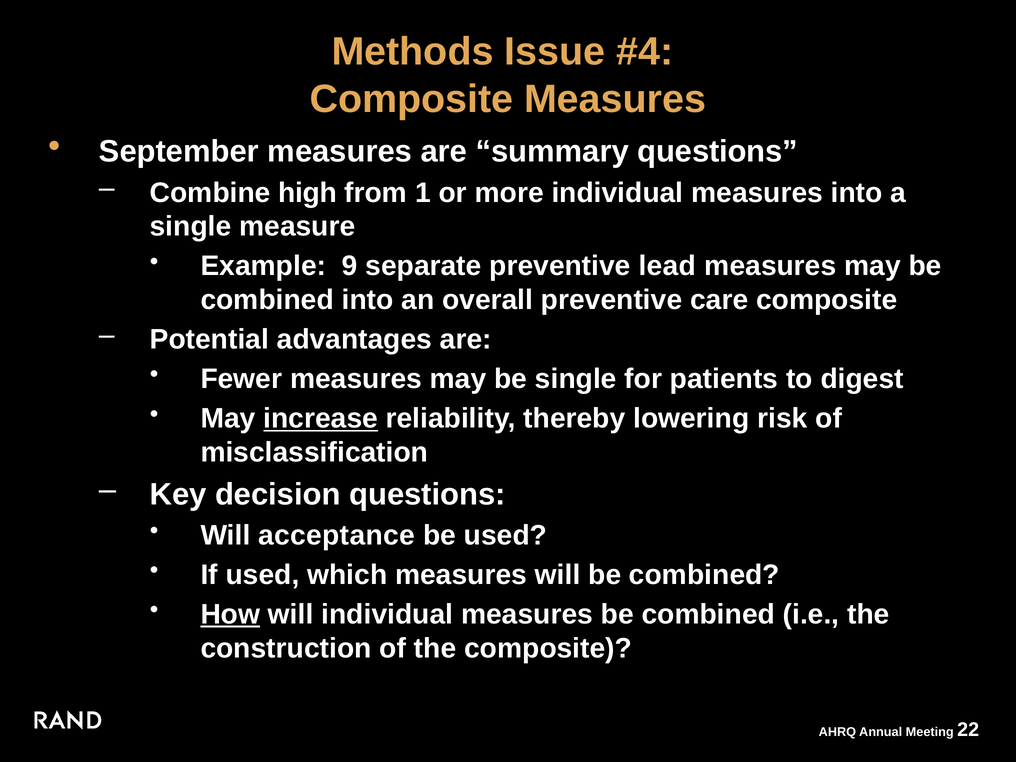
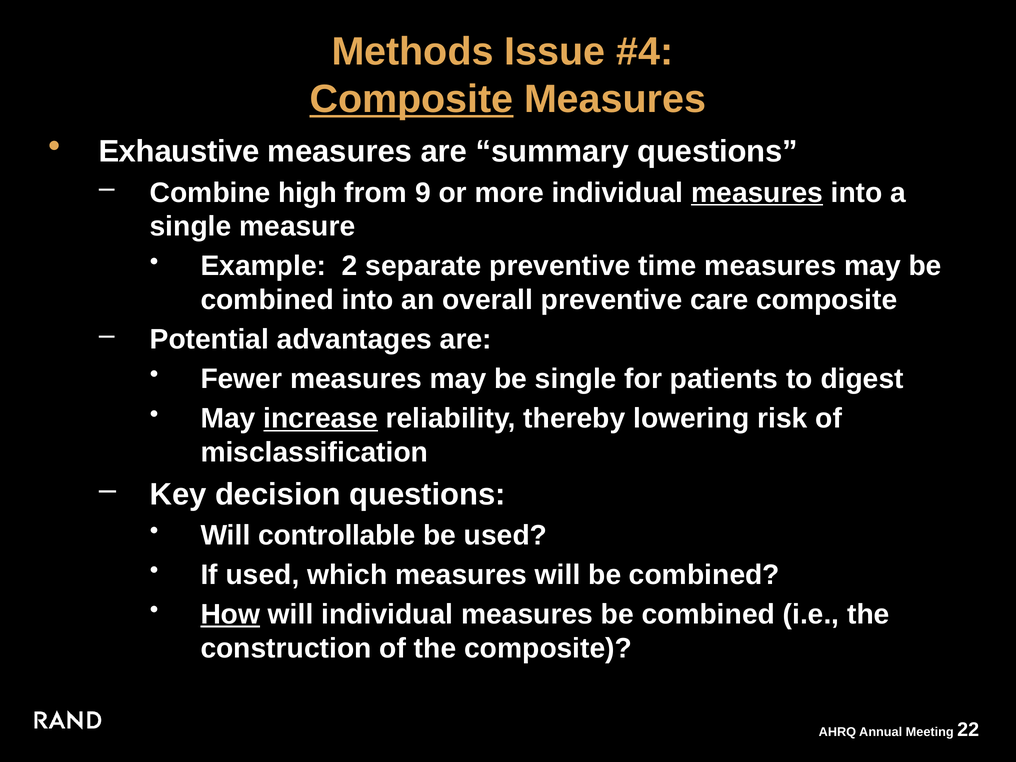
Composite at (411, 99) underline: none -> present
September: September -> Exhaustive
1: 1 -> 9
measures at (757, 193) underline: none -> present
9: 9 -> 2
lead: lead -> time
acceptance: acceptance -> controllable
